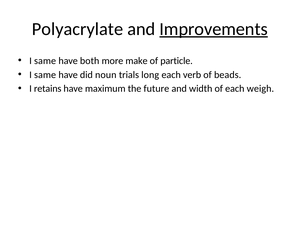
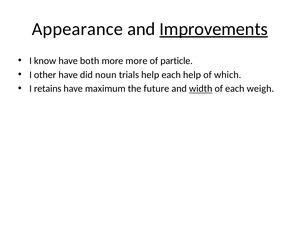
Polyacrylate: Polyacrylate -> Appearance
same at (45, 61): same -> know
more make: make -> more
same at (45, 75): same -> other
trials long: long -> help
each verb: verb -> help
beads: beads -> which
width underline: none -> present
